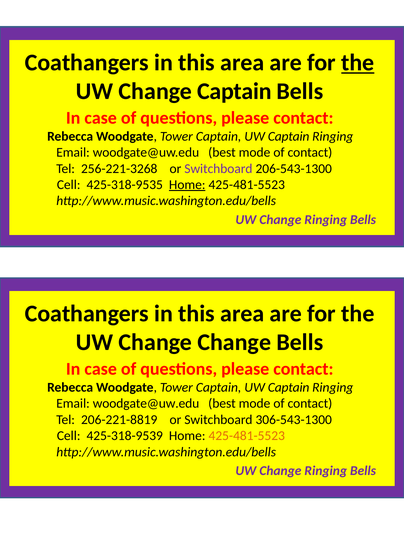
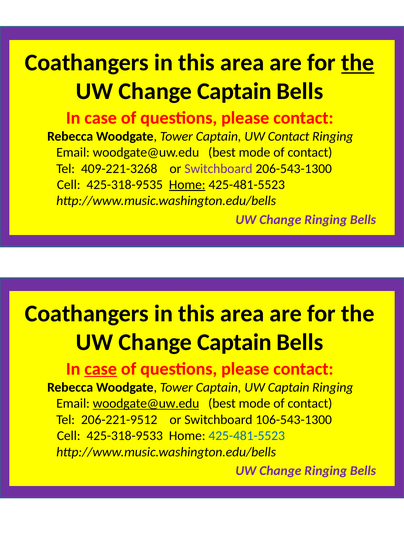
Captain at (289, 137): Captain -> Contact
256-221-3268: 256-221-3268 -> 409-221-3268
Change at (234, 343): Change -> Captain
case at (101, 369) underline: none -> present
woodgate@uw.edu at (146, 404) underline: none -> present
206-221-8819: 206-221-8819 -> 206-221-9512
306-543-1300: 306-543-1300 -> 106-543-1300
425-318-9539: 425-318-9539 -> 425-318-9533
425-481-5523 at (247, 436) colour: orange -> blue
